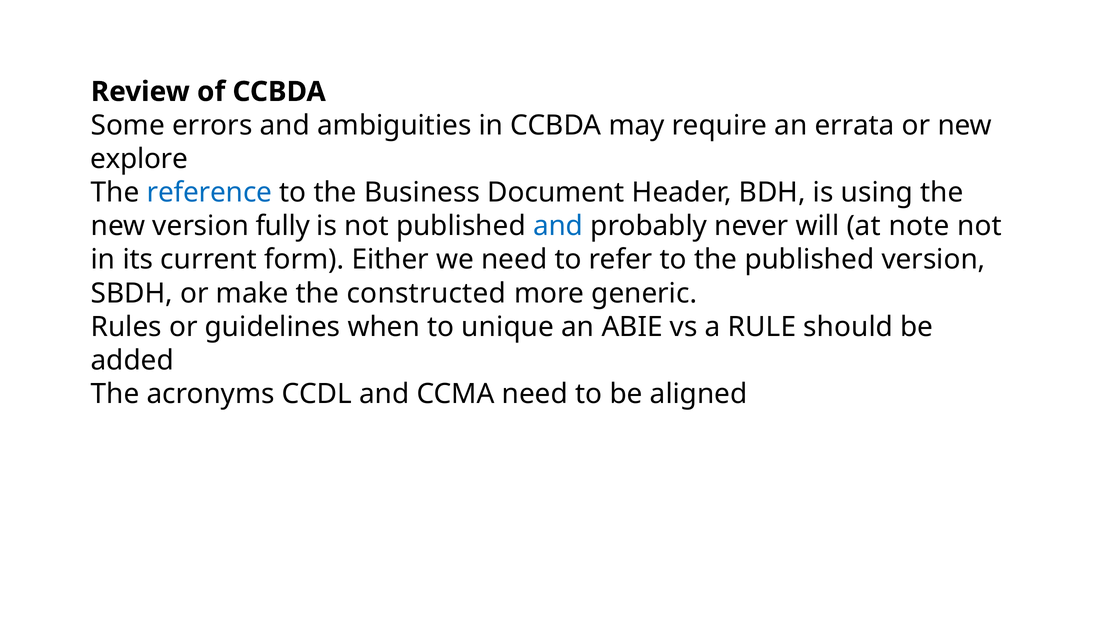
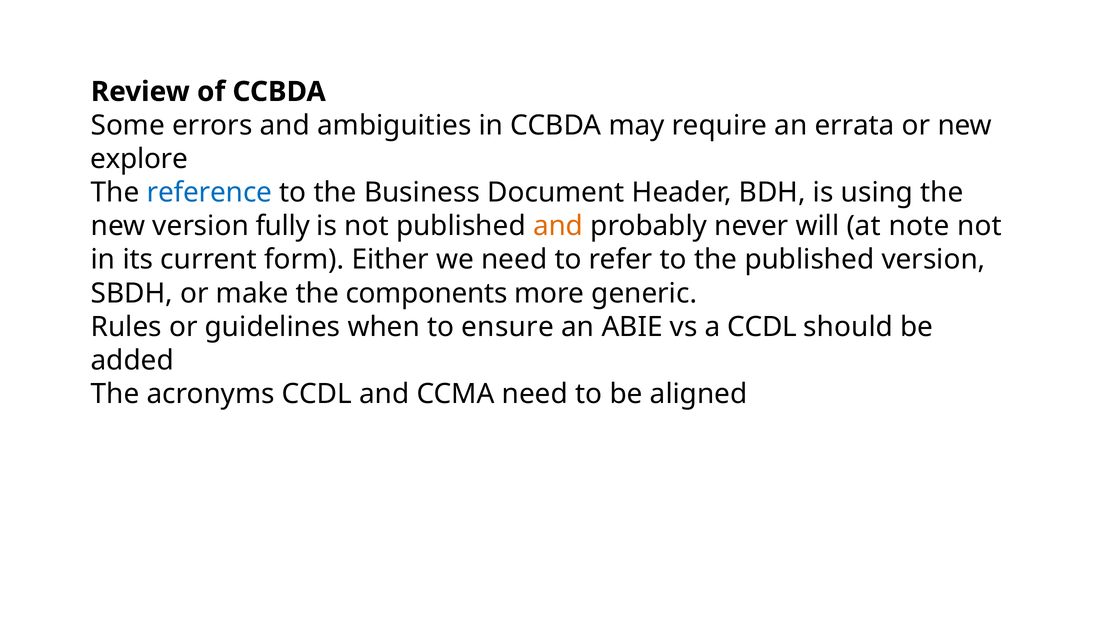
and at (558, 226) colour: blue -> orange
constructed: constructed -> components
unique: unique -> ensure
a RULE: RULE -> CCDL
